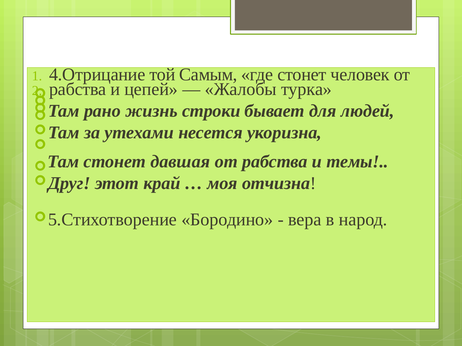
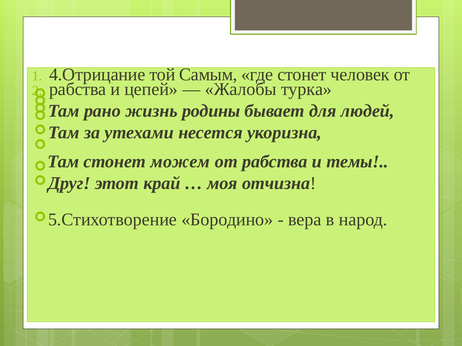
строки: строки -> родины
давшая: давшая -> можем
